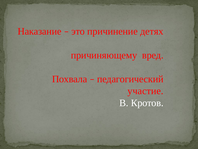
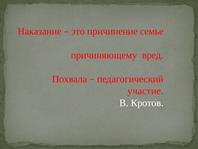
детях: детях -> семье
